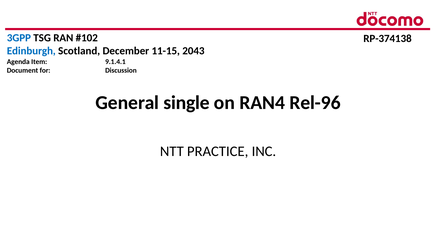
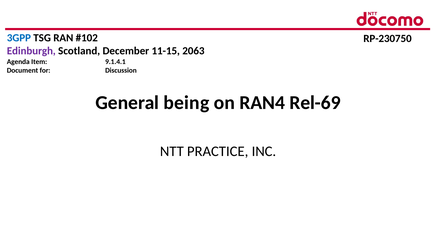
RP-374138: RP-374138 -> RP-230750
Edinburgh colour: blue -> purple
2043: 2043 -> 2063
single: single -> being
Rel-96: Rel-96 -> Rel-69
